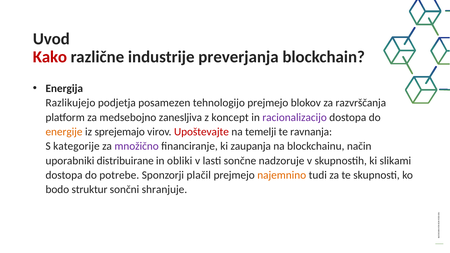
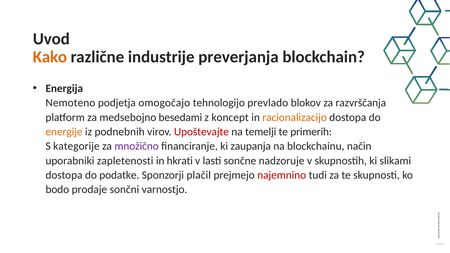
Kako colour: red -> orange
Razlikujejo: Razlikujejo -> Nemoteno
posamezen: posamezen -> omogočajo
tehnologijo prejmejo: prejmejo -> prevlado
zanesljiva: zanesljiva -> besedami
racionalizacijo colour: purple -> orange
sprejemajo: sprejemajo -> podnebnih
ravnanja: ravnanja -> primerih
distribuirane: distribuirane -> zapletenosti
obliki: obliki -> hkrati
potrebe: potrebe -> podatke
najemnino colour: orange -> red
struktur: struktur -> prodaje
shranjuje: shranjuje -> varnostjo
